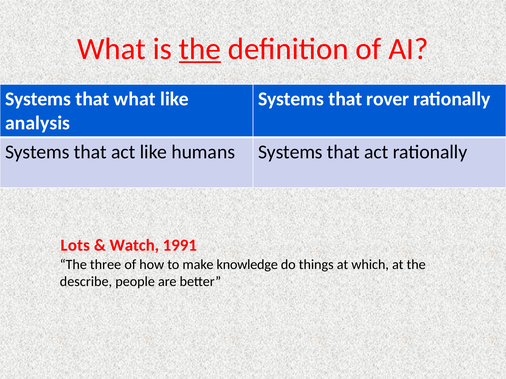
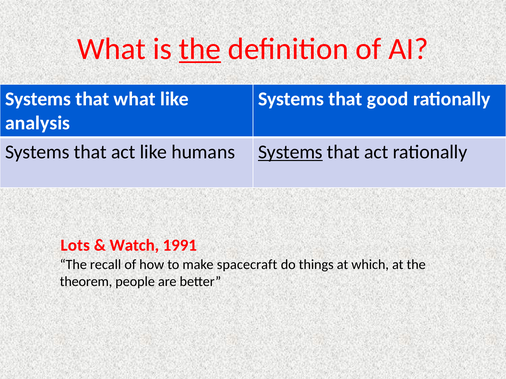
rover: rover -> good
Systems at (290, 152) underline: none -> present
three: three -> recall
knowledge: knowledge -> spacecraft
describe: describe -> theorem
